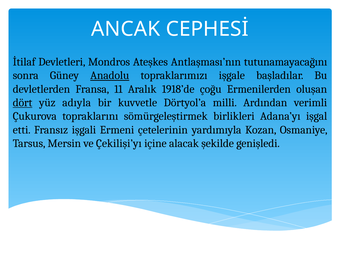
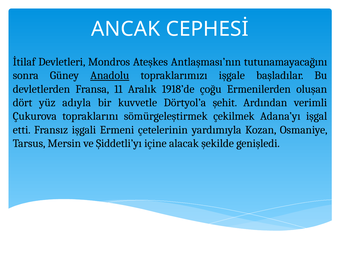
dört underline: present -> none
milli: milli -> şehit
birlikleri: birlikleri -> çekilmek
Çekilişi’yı: Çekilişi’yı -> Şiddetli’yı
